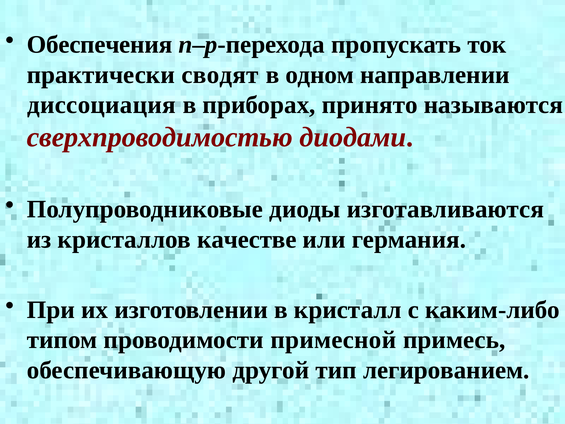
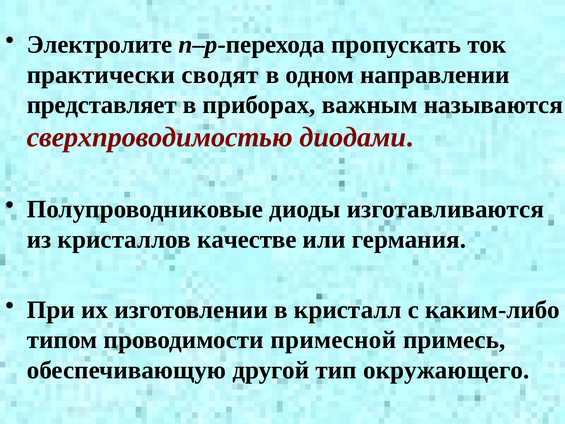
Обеспечения: Обеспечения -> Электролите
диссоциация: диссоциация -> представляет
принято: принято -> важным
легированием: легированием -> окружающего
